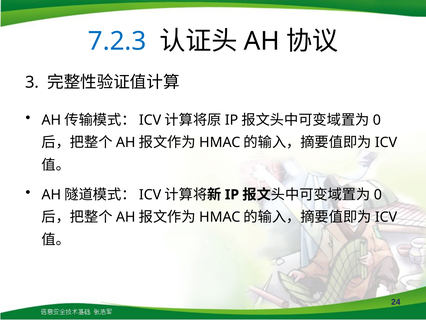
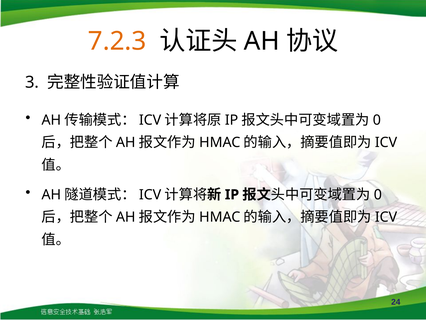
7.2.3 colour: blue -> orange
